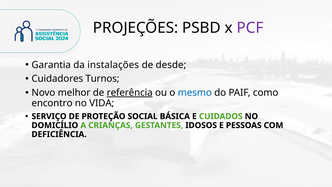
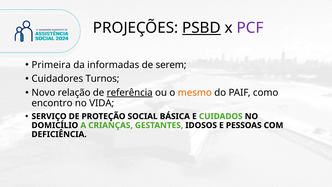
PSBD underline: none -> present
Garantia: Garantia -> Primeira
instalações: instalações -> informadas
desde: desde -> serem
melhor: melhor -> relação
mesmo colour: blue -> orange
